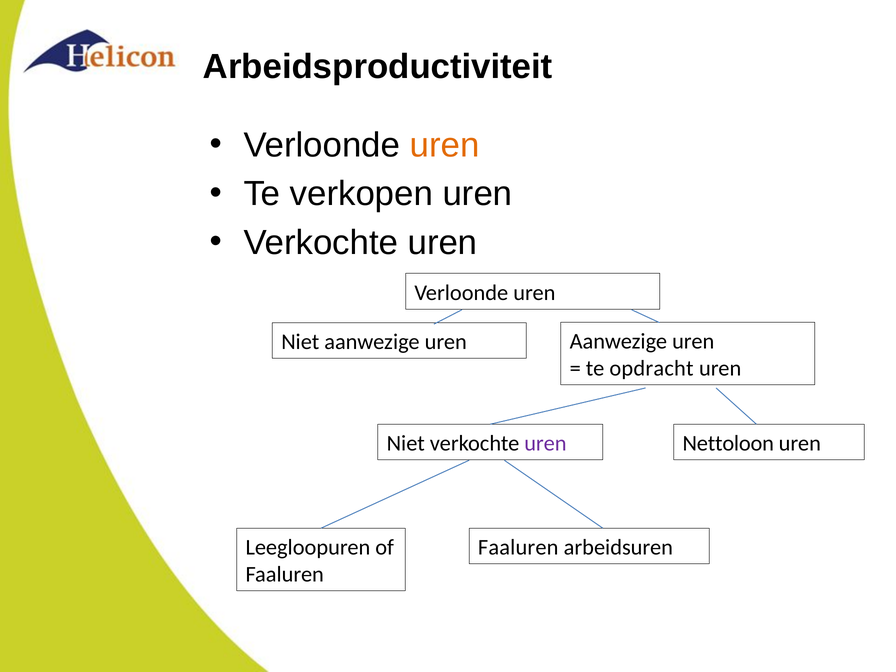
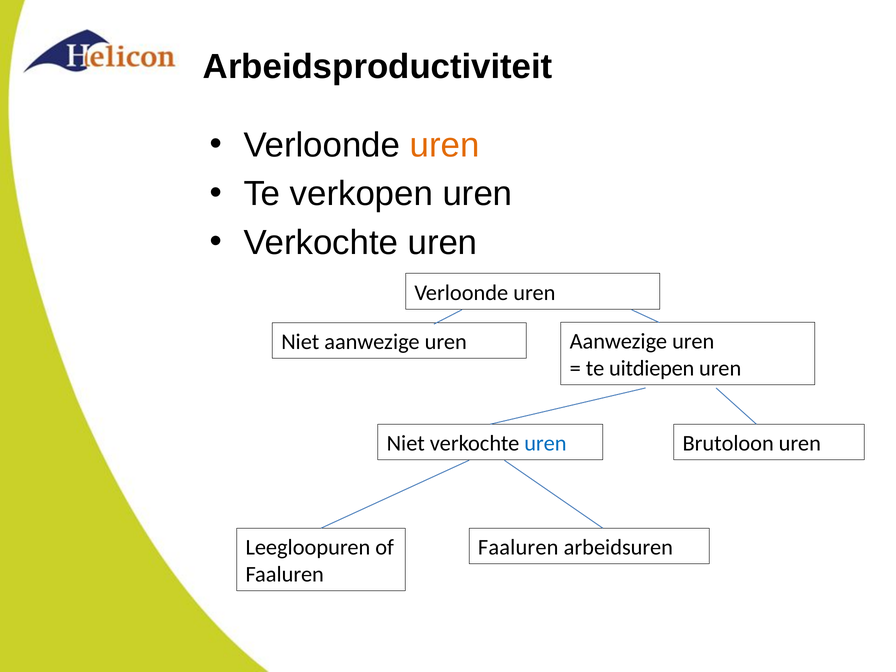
opdracht: opdracht -> uitdiepen
uren at (545, 444) colour: purple -> blue
Nettoloon: Nettoloon -> Brutoloon
